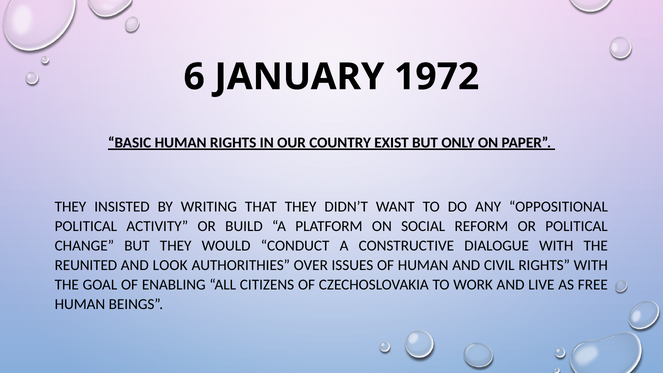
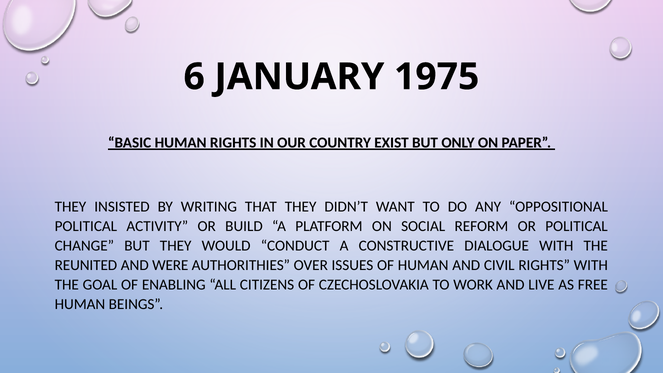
1972: 1972 -> 1975
LOOK: LOOK -> WERE
